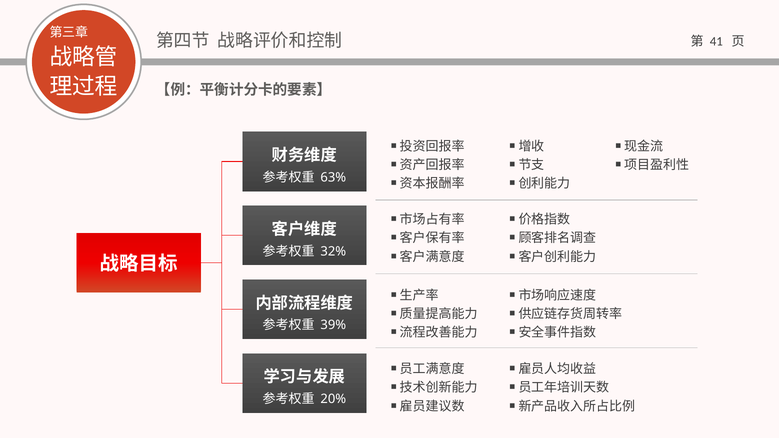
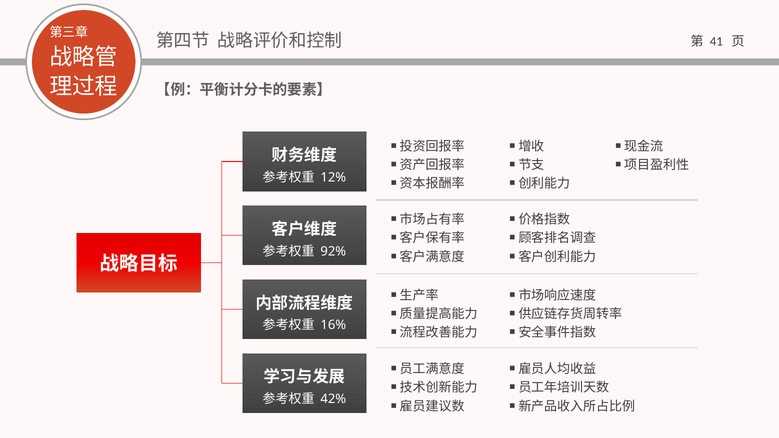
63%: 63% -> 12%
32%: 32% -> 92%
39%: 39% -> 16%
20%: 20% -> 42%
